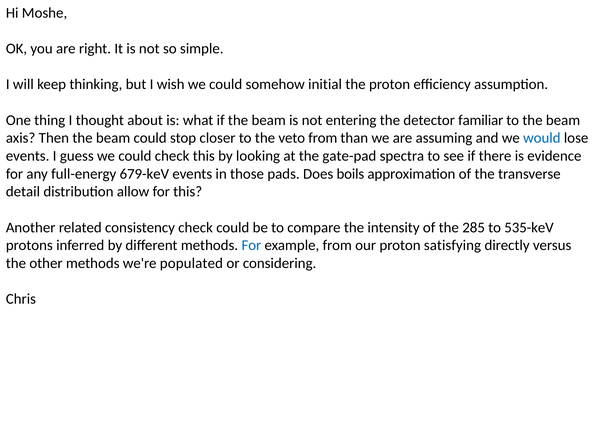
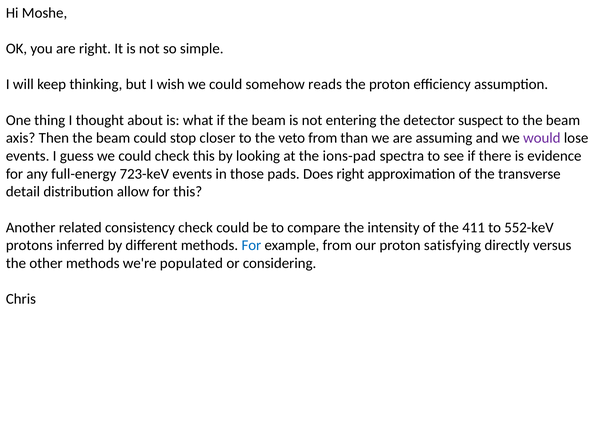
initial: initial -> reads
familiar: familiar -> suspect
would colour: blue -> purple
gate-pad: gate-pad -> ions-pad
679-keV: 679-keV -> 723-keV
Does boils: boils -> right
285: 285 -> 411
535-keV: 535-keV -> 552-keV
